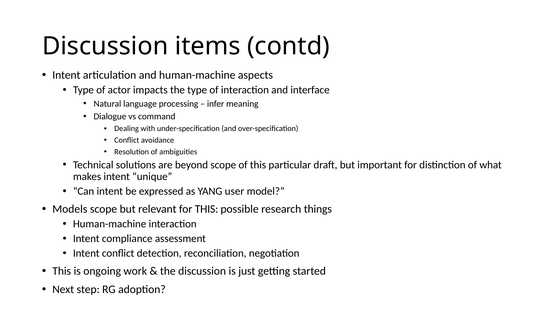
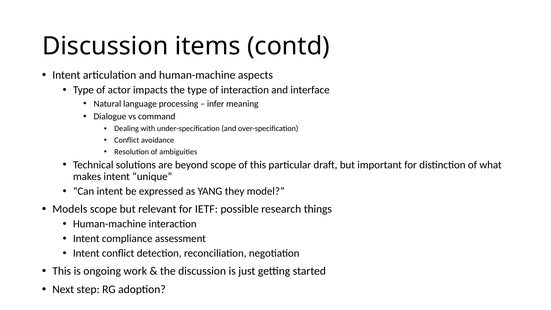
user: user -> they
for THIS: THIS -> IETF
